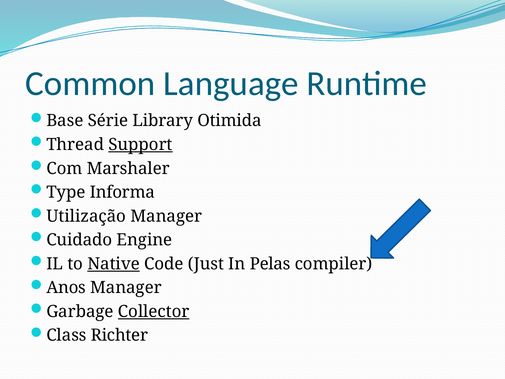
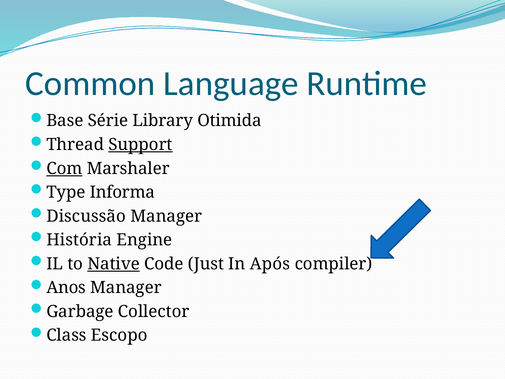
Com underline: none -> present
Utilização: Utilização -> Discussão
Cuidado: Cuidado -> História
Pelas: Pelas -> Após
Collector underline: present -> none
Richter: Richter -> Escopo
